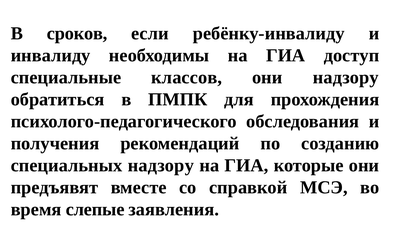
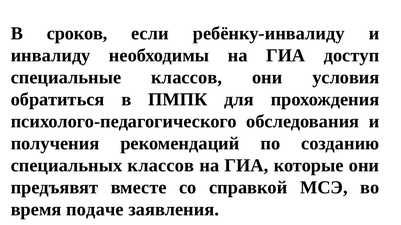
они надзору: надзору -> условия
специальных надзору: надзору -> классов
слепые: слепые -> подаче
